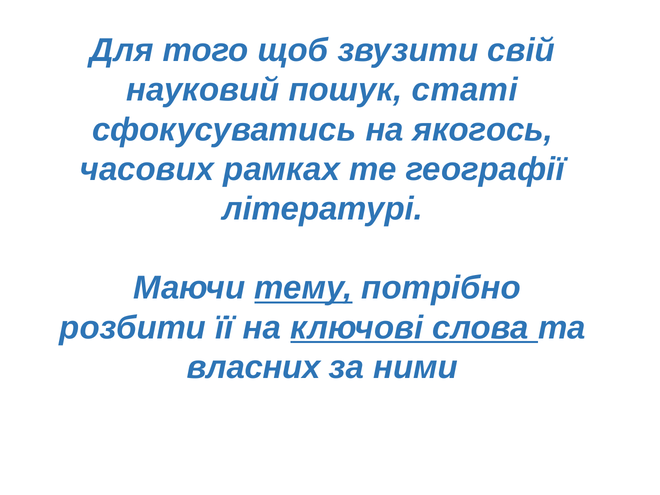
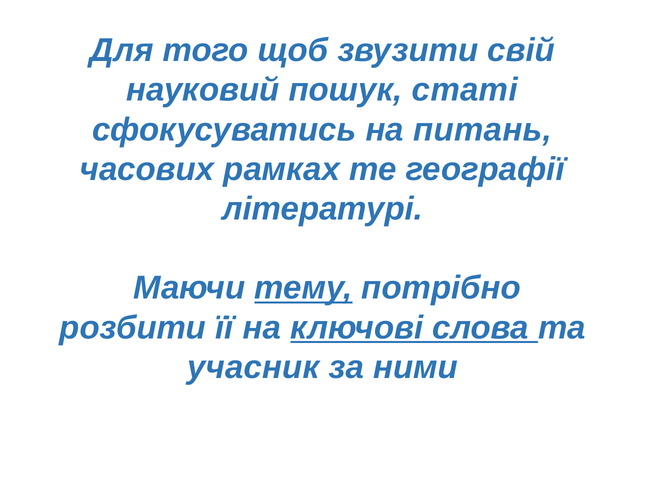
якогось: якогось -> питань
власних: власних -> учасник
